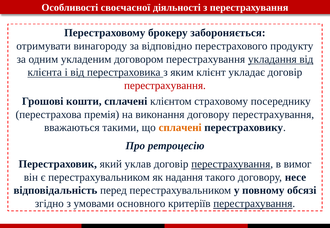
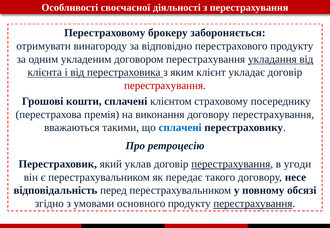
сплачені at (180, 128) colour: orange -> blue
вимог: вимог -> угоди
надання: надання -> передає
основного критеріїв: критеріїв -> продукту
